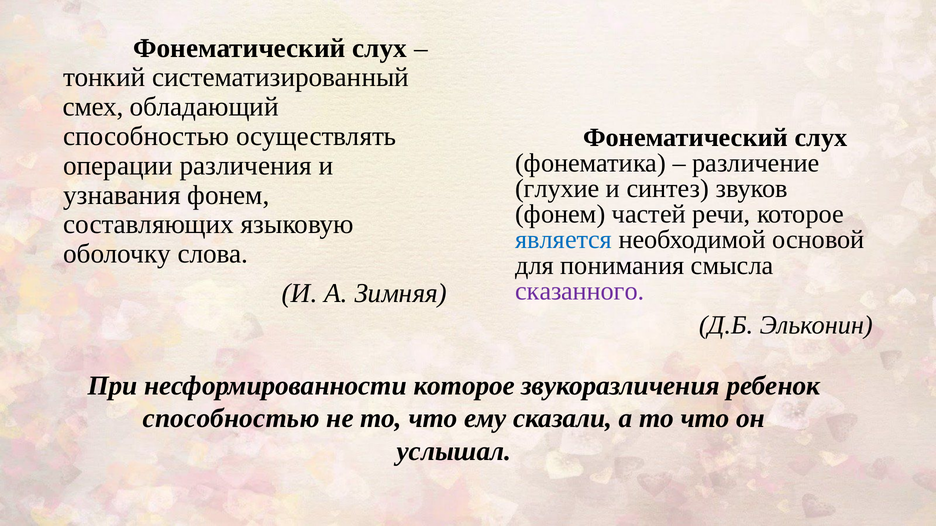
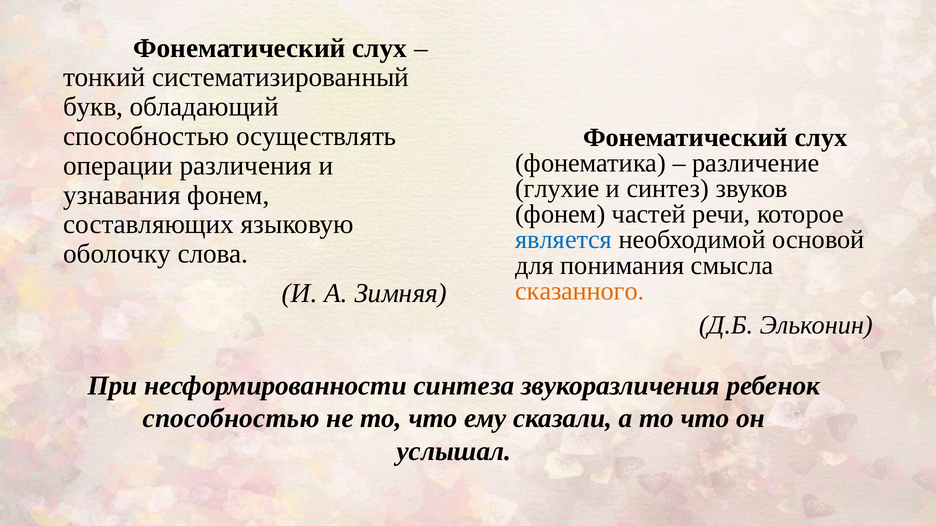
смех: смех -> букв
сказанного colour: purple -> orange
несформированности которое: которое -> синтеза
